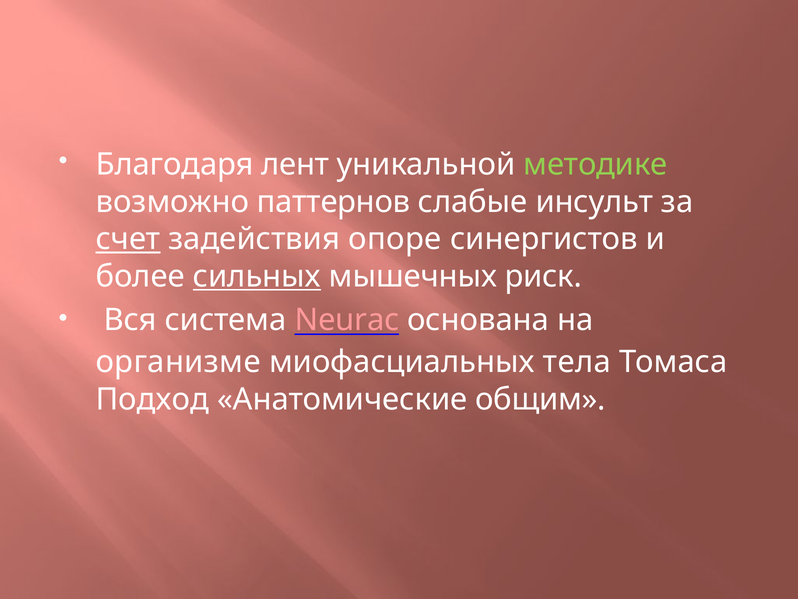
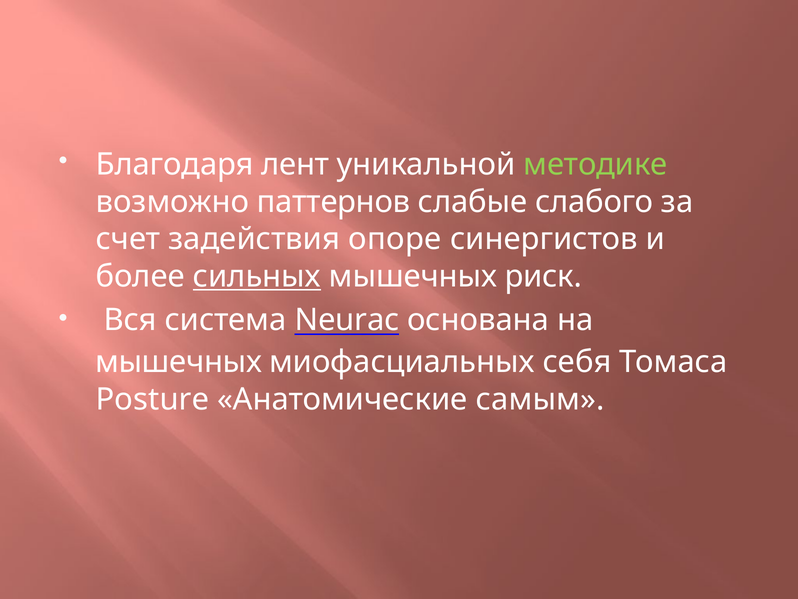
инсульт: инсульт -> слабого
счет underline: present -> none
Neurac colour: pink -> white
организме at (178, 362): организме -> мышечных
тела: тела -> себя
Подход: Подход -> Posture
общим: общим -> самым
